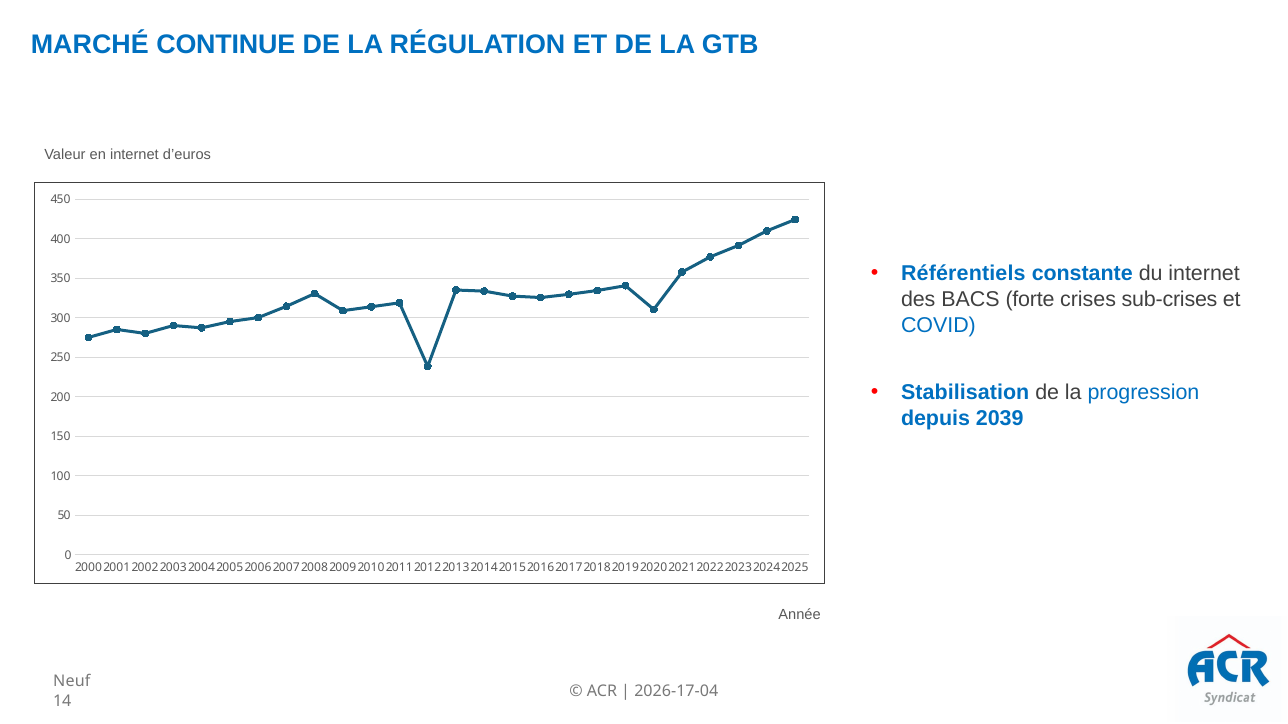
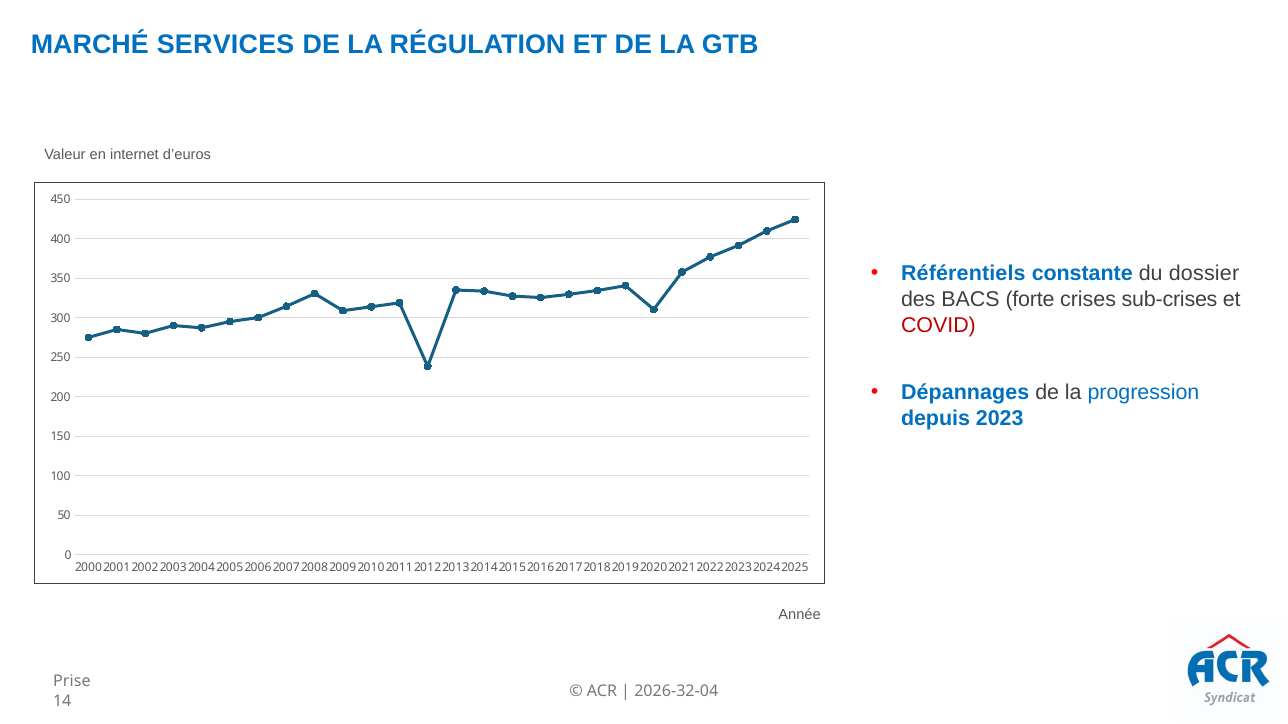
CONTINUE: CONTINUE -> SERVICES
du internet: internet -> dossier
COVID colour: blue -> red
Stabilisation: Stabilisation -> Dépannages
2039: 2039 -> 2023
Neuf: Neuf -> Prise
2026-17-04: 2026-17-04 -> 2026-32-04
